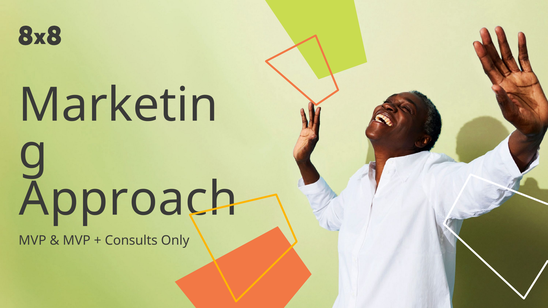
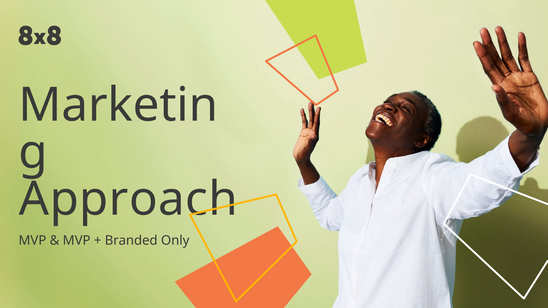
Consults: Consults -> Branded
